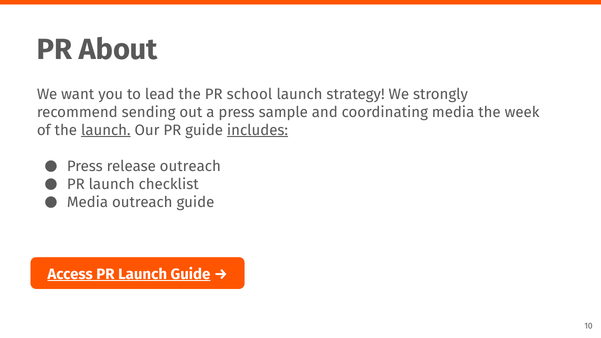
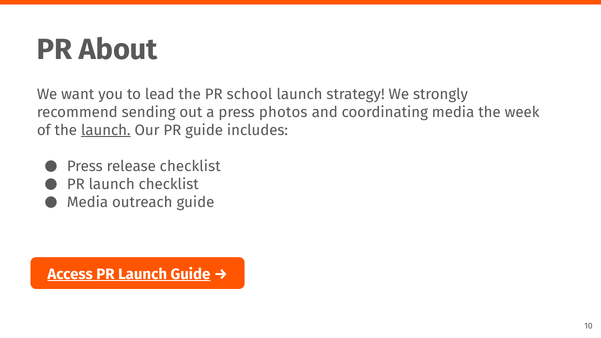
sample: sample -> photos
includes underline: present -> none
release outreach: outreach -> checklist
